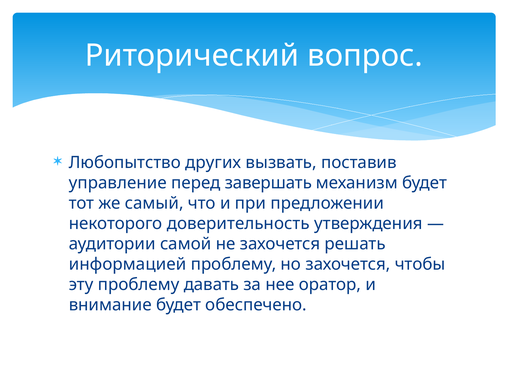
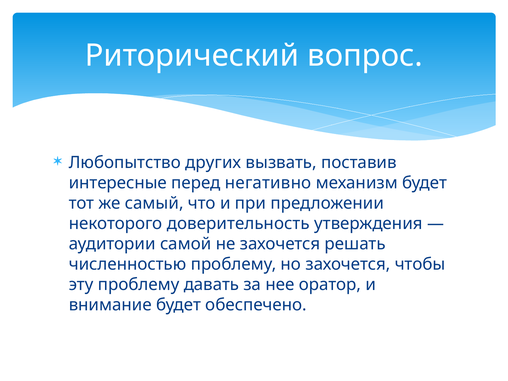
управление: управление -> интересные
завершать: завершать -> негативно
информацией: информацией -> численностью
